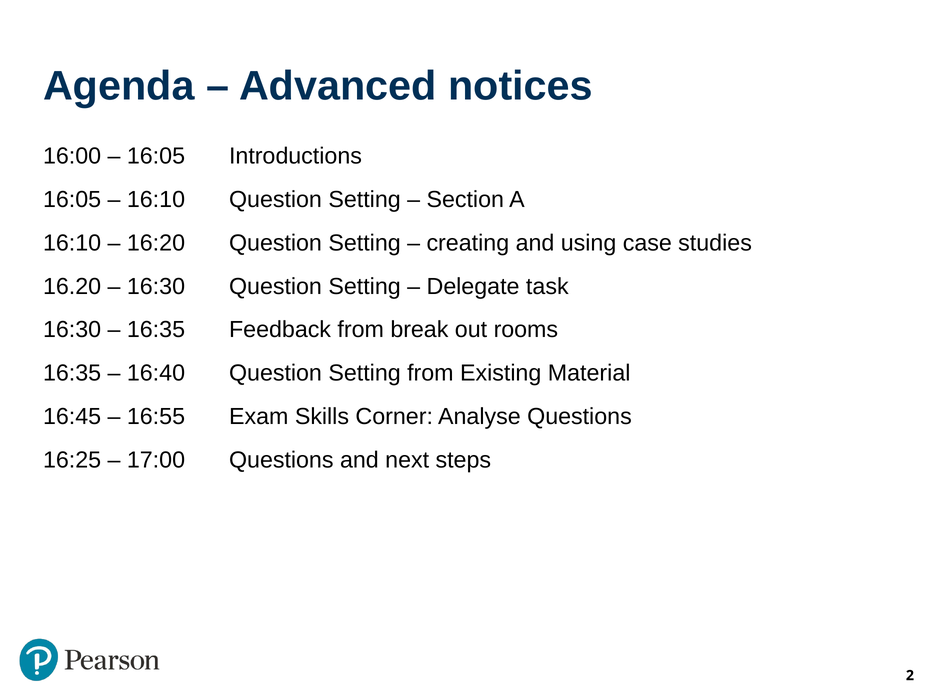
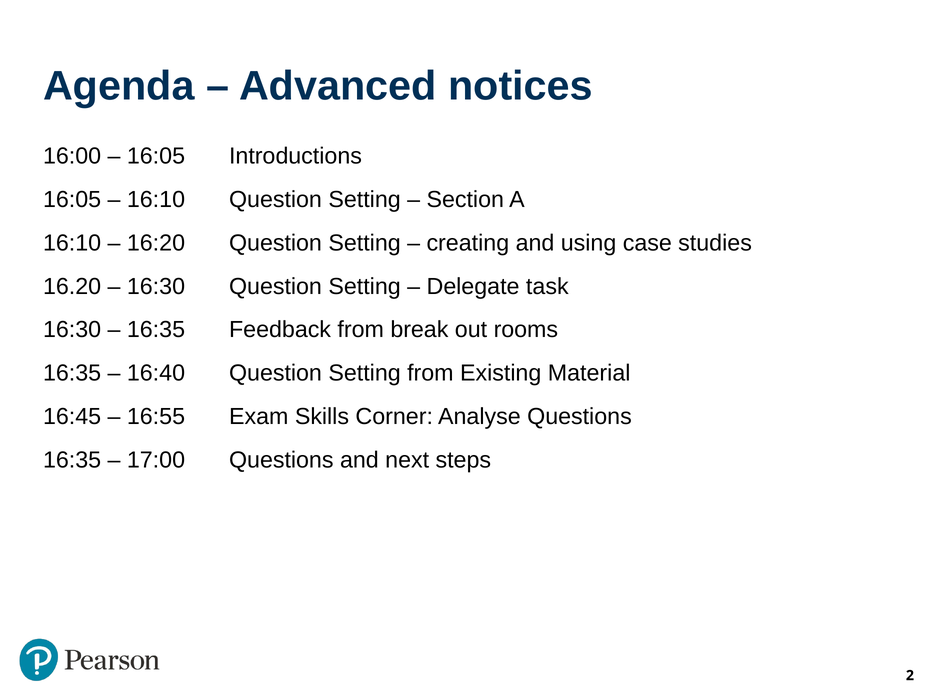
16:25 at (72, 460): 16:25 -> 16:35
